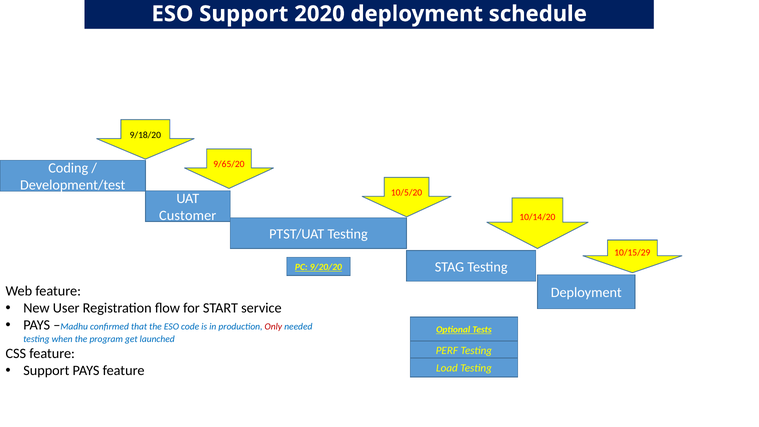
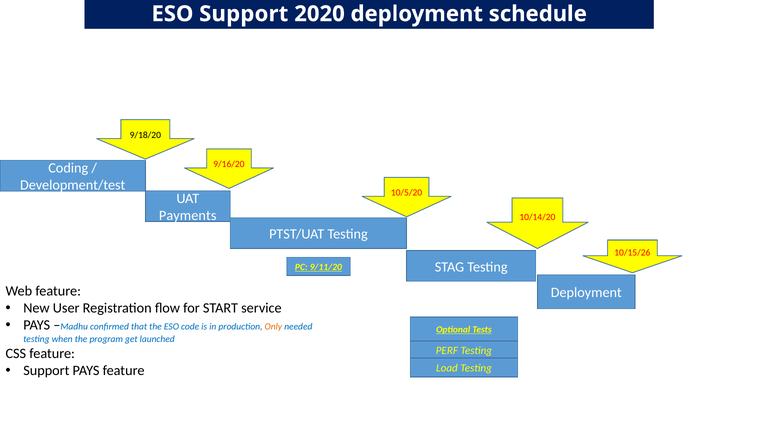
9/65/20: 9/65/20 -> 9/16/20
Customer: Customer -> Payments
10/15/29: 10/15/29 -> 10/15/26
9/20/20: 9/20/20 -> 9/11/20
Only colour: red -> orange
